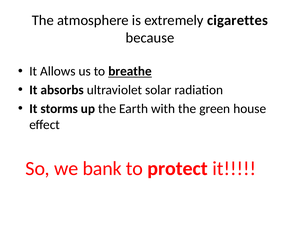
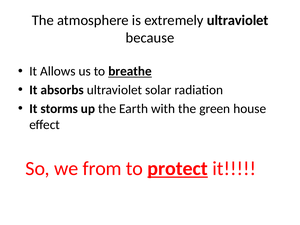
extremely cigarettes: cigarettes -> ultraviolet
bank: bank -> from
protect underline: none -> present
